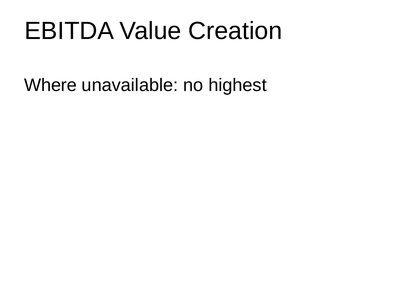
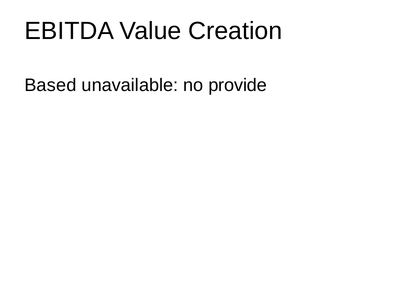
Where: Where -> Based
highest: highest -> provide
